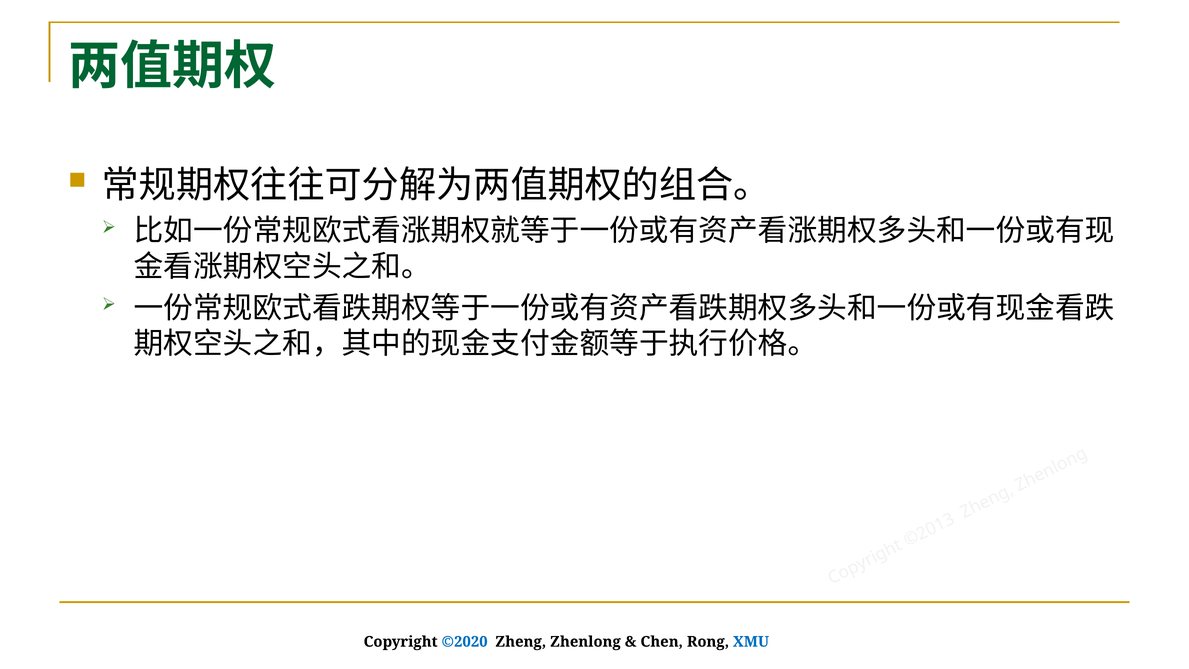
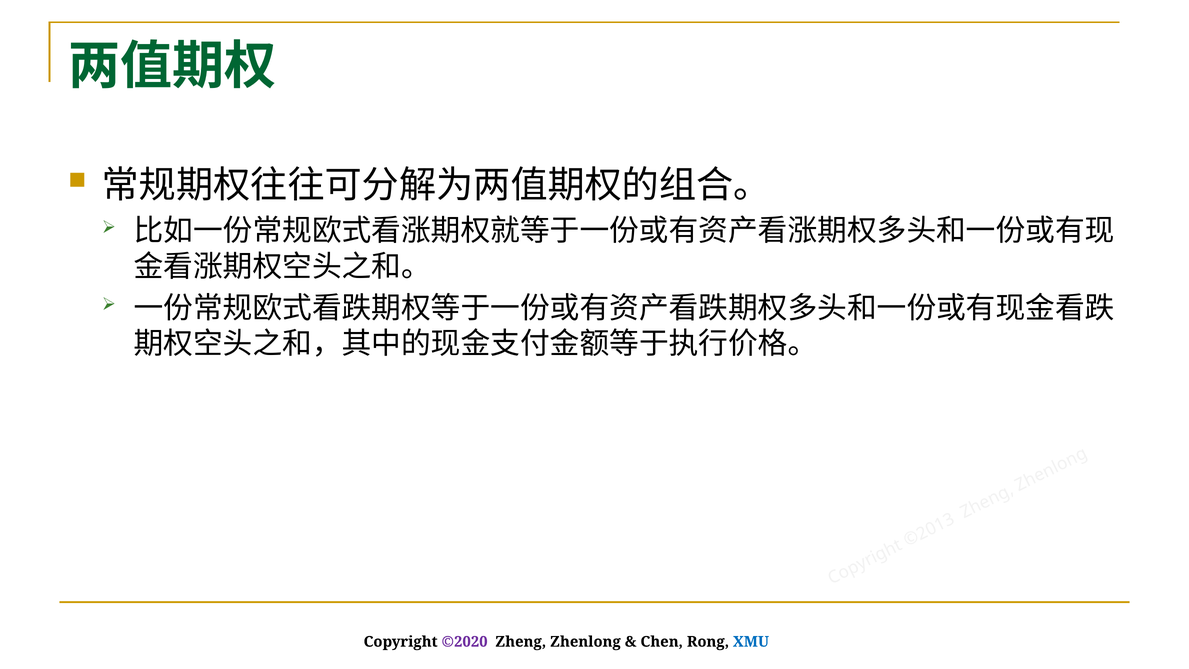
©2020 colour: blue -> purple
